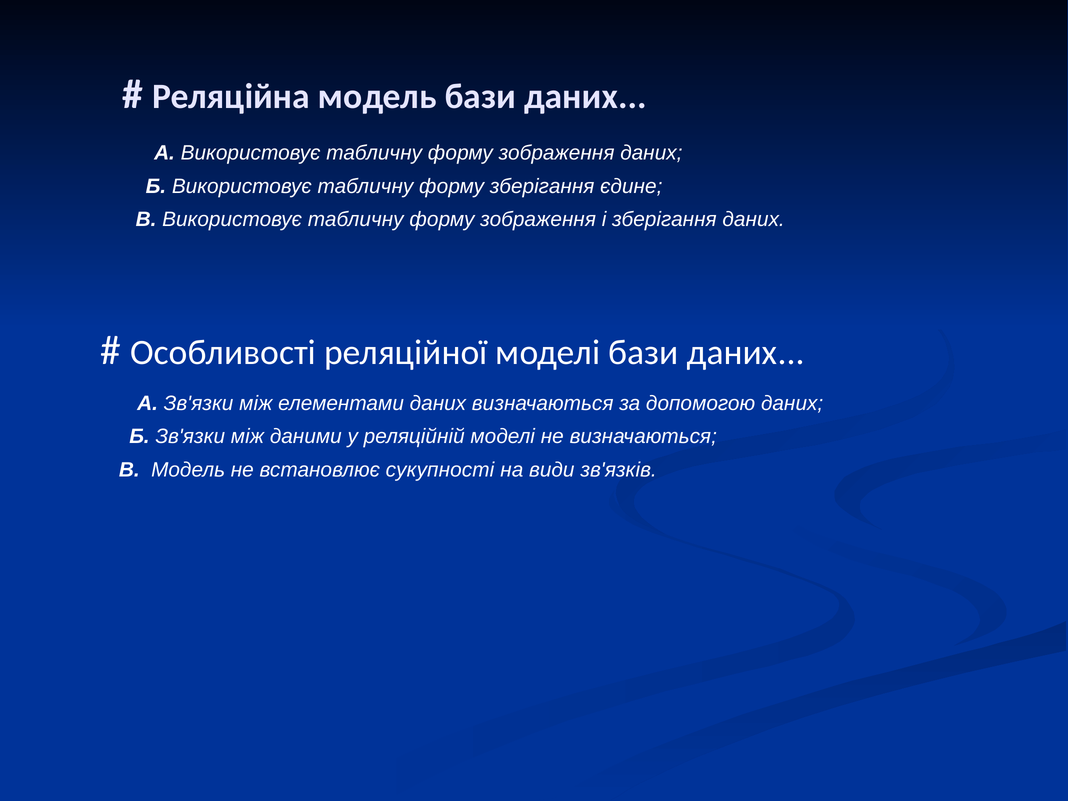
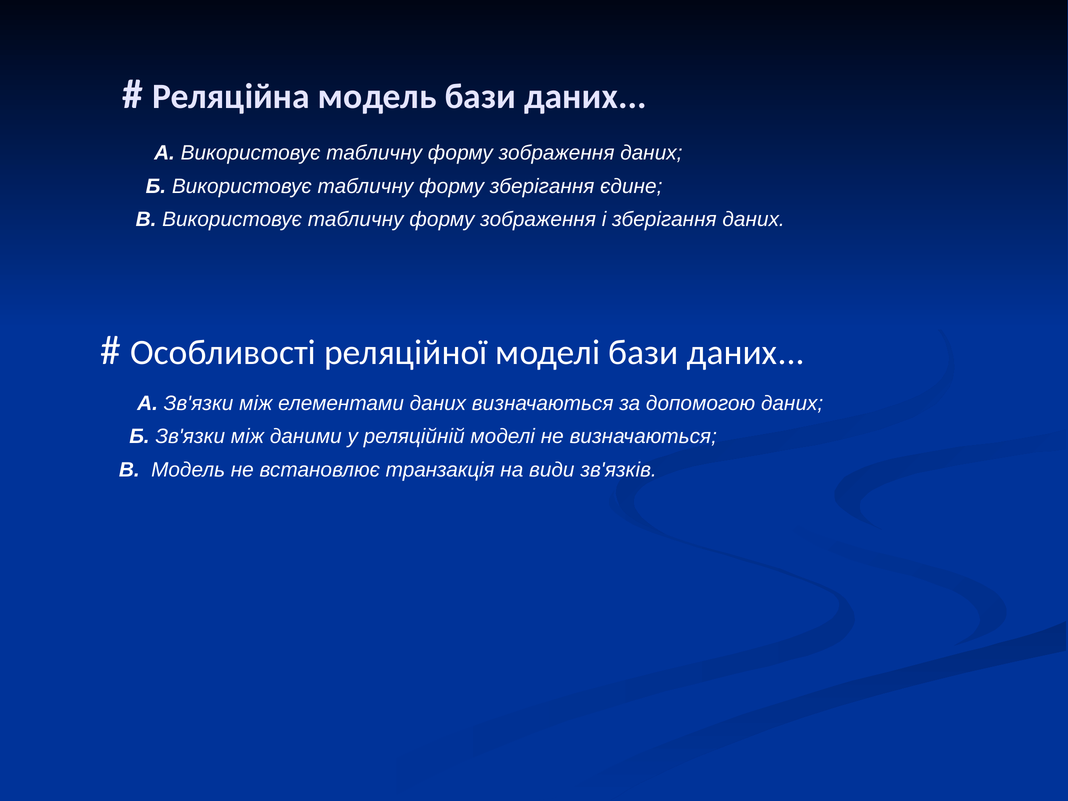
сукупності: сукупності -> транзакція
